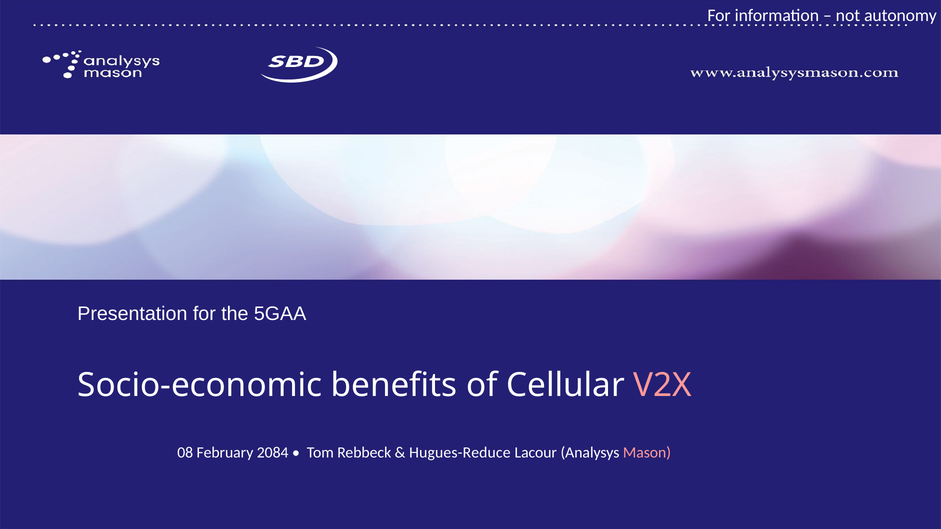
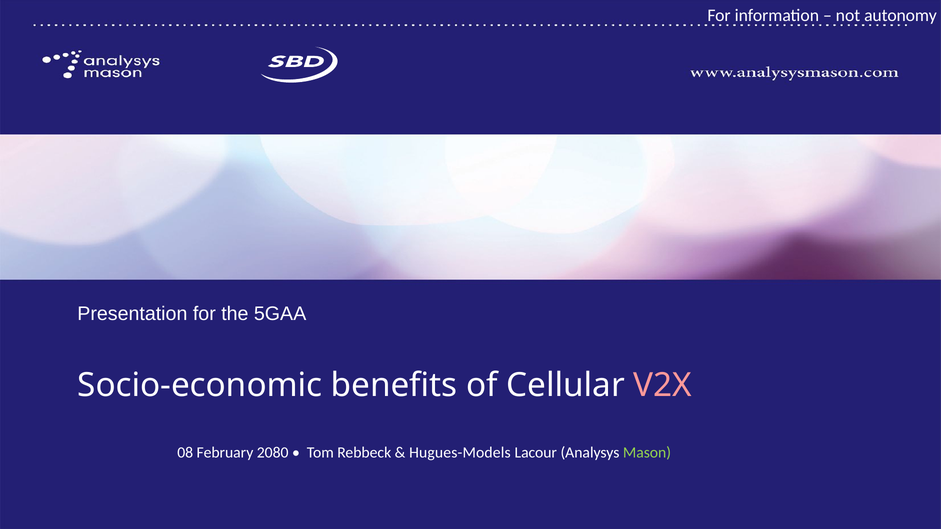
2084: 2084 -> 2080
Hugues-Reduce: Hugues-Reduce -> Hugues-Models
Mason colour: pink -> light green
